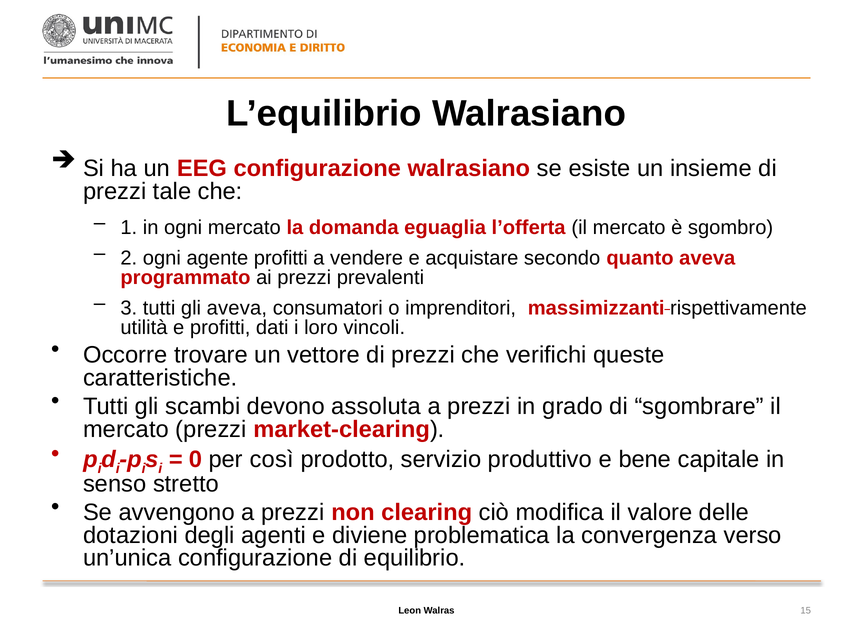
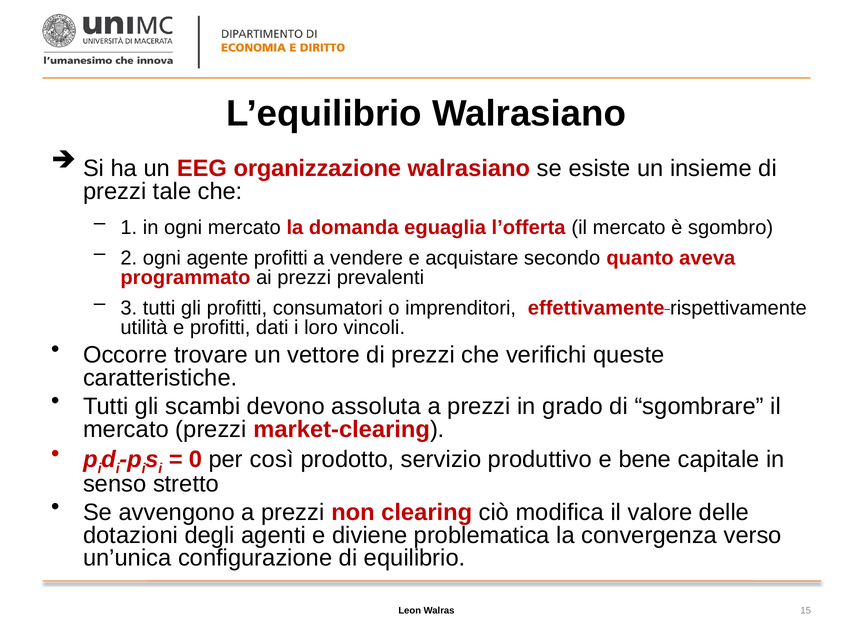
EEG configurazione: configurazione -> organizzazione
gli aveva: aveva -> profitti
massimizzanti: massimizzanti -> effettivamente
